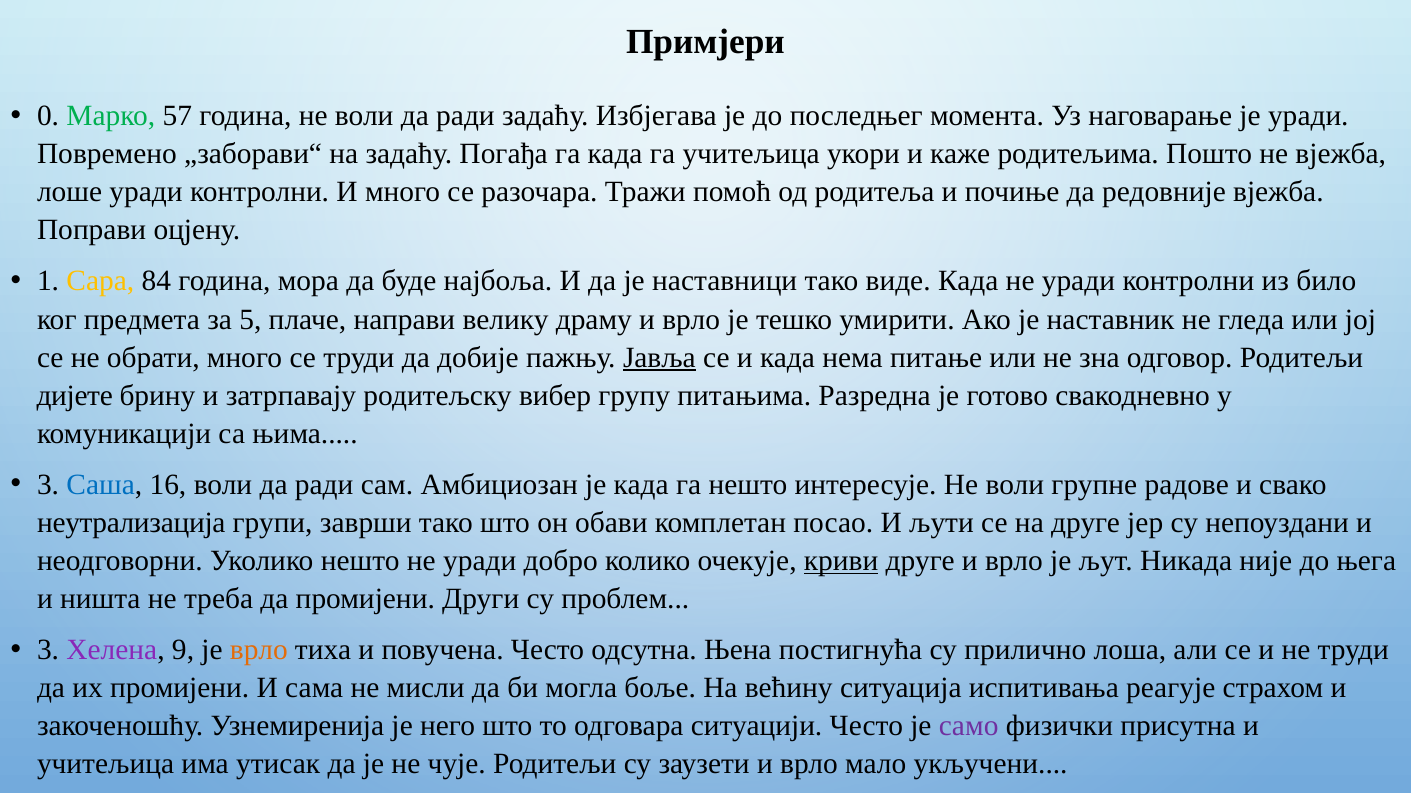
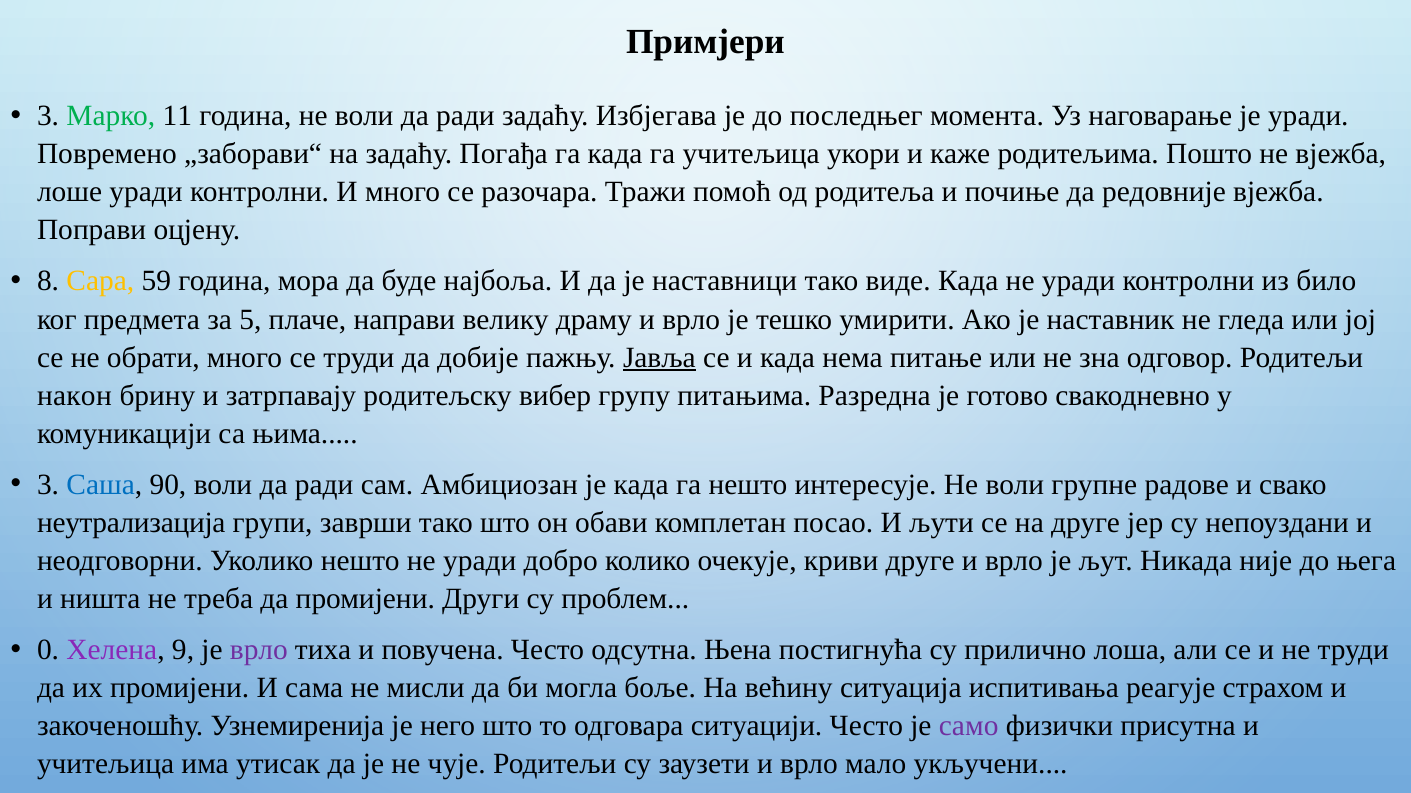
0 at (48, 116): 0 -> 3
57: 57 -> 11
1: 1 -> 8
84: 84 -> 59
дијете: дијете -> након
16: 16 -> 90
криви underline: present -> none
3 at (48, 651): 3 -> 0
врло at (259, 651) colour: orange -> purple
